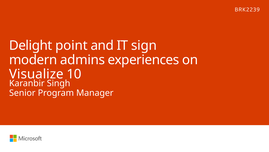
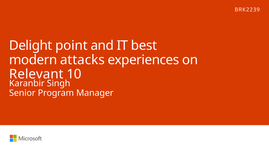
sign: sign -> best
admins: admins -> attacks
Visualize: Visualize -> Relevant
